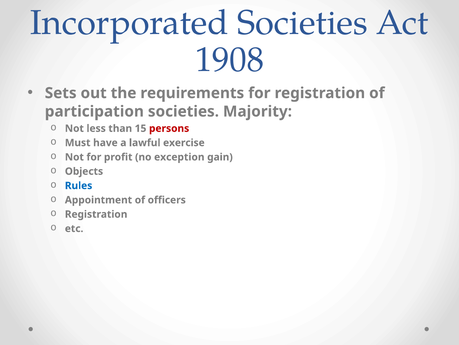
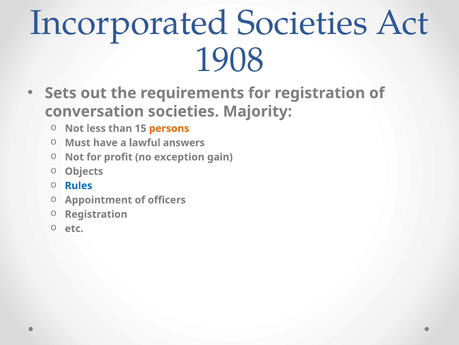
participation: participation -> conversation
persons colour: red -> orange
exercise: exercise -> answers
